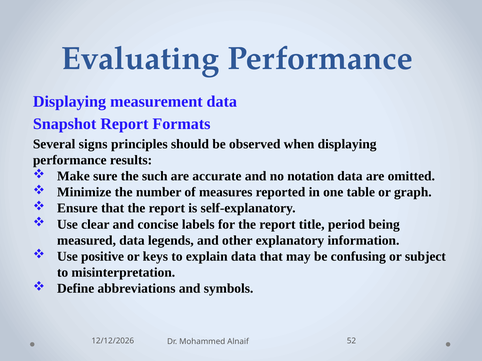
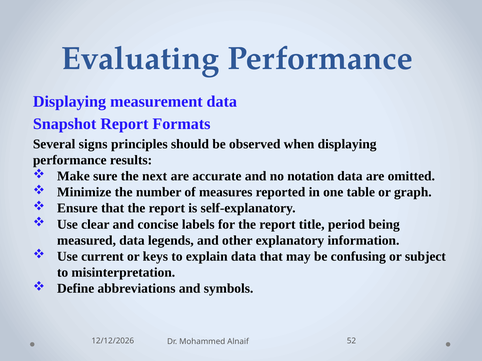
such: such -> next
positive: positive -> current
